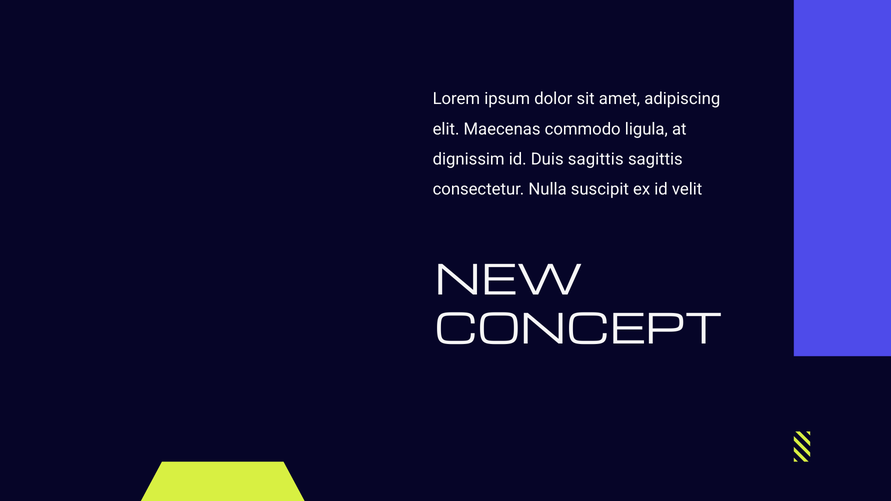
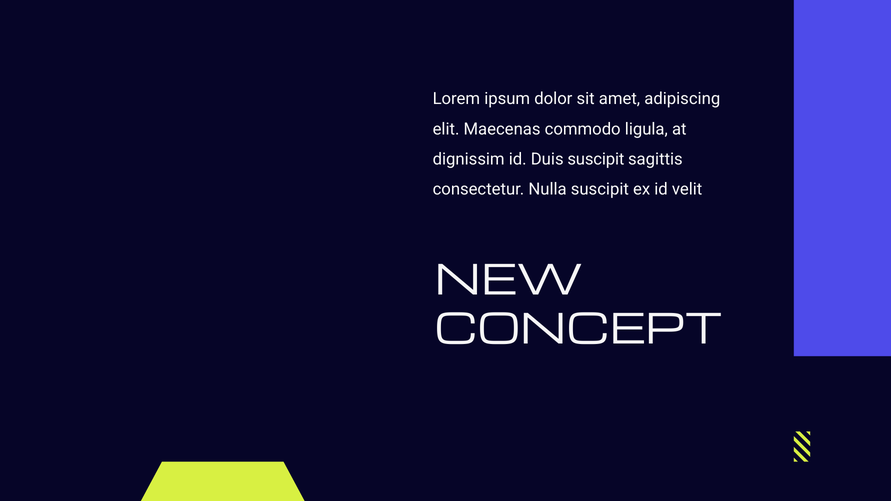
Duis sagittis: sagittis -> suscipit
